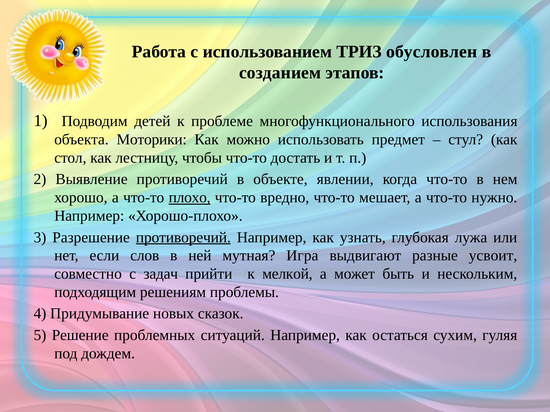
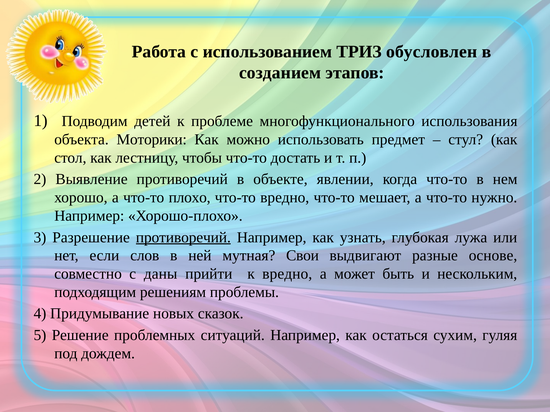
плохо underline: present -> none
Игра: Игра -> Свои
усвоит: усвоит -> основе
задач: задач -> даны
к мелкой: мелкой -> вредно
